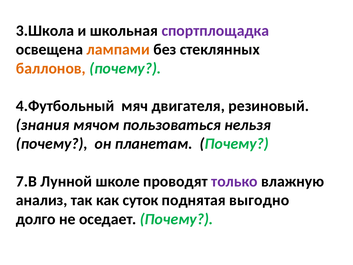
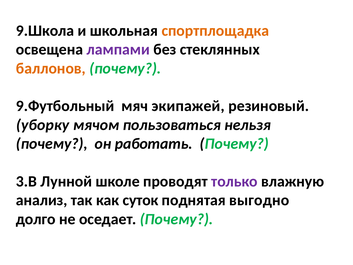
3.Школа: 3.Школа -> 9.Школа
спортплощадка colour: purple -> orange
лампами colour: orange -> purple
4.Футбольный: 4.Футбольный -> 9.Футбольный
двигателя: двигателя -> экипажей
знания: знания -> уборку
планетам: планетам -> работать
7.В: 7.В -> 3.В
